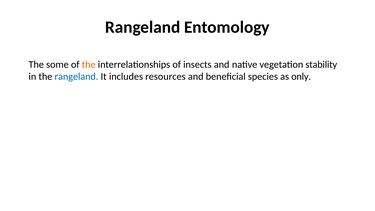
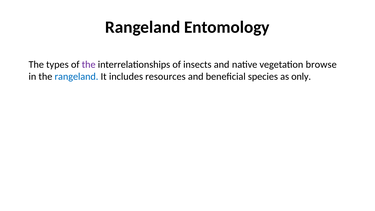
some: some -> types
the at (89, 64) colour: orange -> purple
stability: stability -> browse
